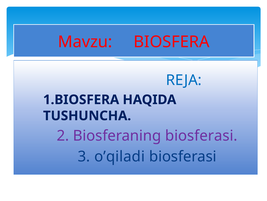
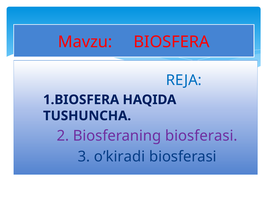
o’qiladi: o’qiladi -> o’kiradi
